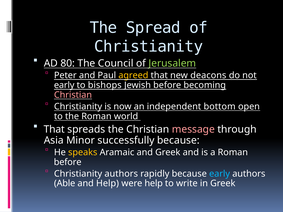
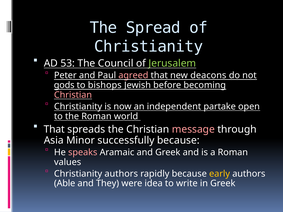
80: 80 -> 53
agreed colour: yellow -> pink
early at (64, 85): early -> gods
bottom: bottom -> partake
speaks colour: yellow -> pink
before at (68, 162): before -> values
early at (220, 174) colour: light blue -> yellow
and Help: Help -> They
were help: help -> idea
